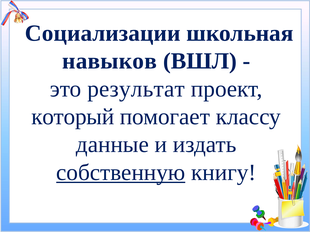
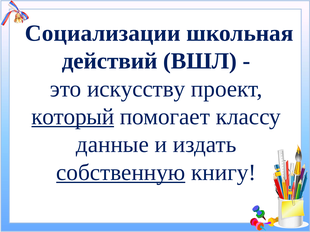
навыков: навыков -> действий
результат: результат -> искусству
который underline: none -> present
